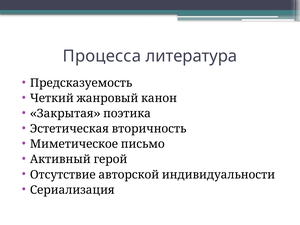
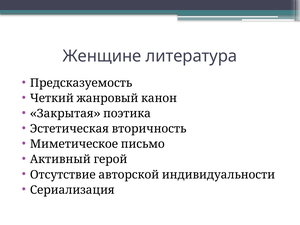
Процесса: Процесса -> Женщине
